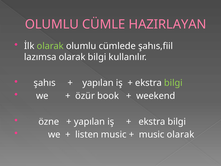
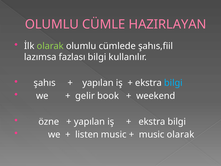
lazımsa olarak: olarak -> fazlası
bilgi at (173, 83) colour: light green -> light blue
özür: özür -> gelir
